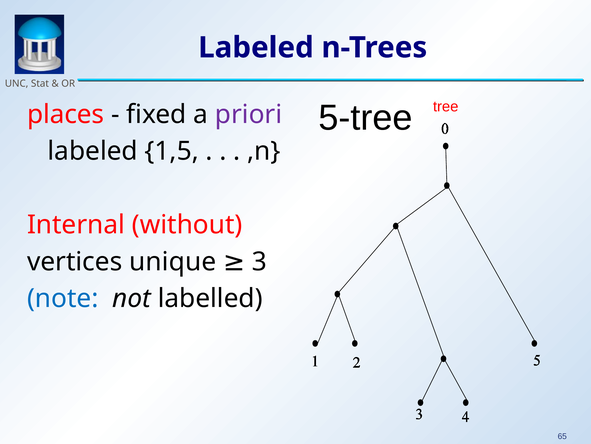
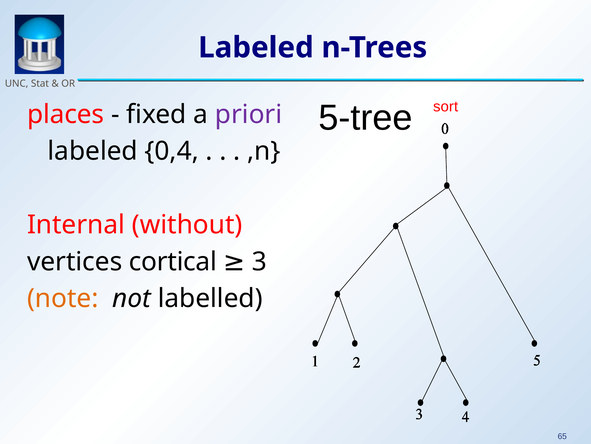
tree: tree -> sort
1,5: 1,5 -> 0,4
unique: unique -> cortical
note colour: blue -> orange
